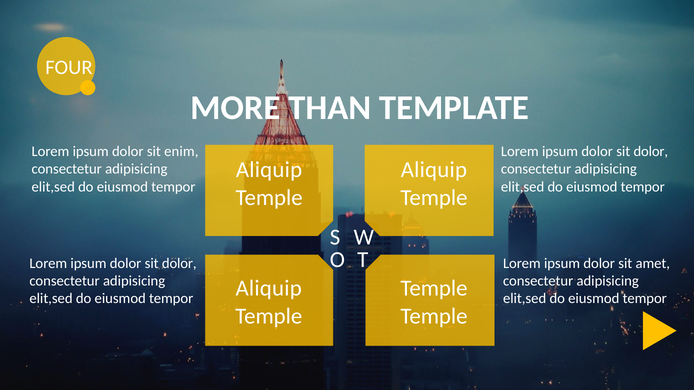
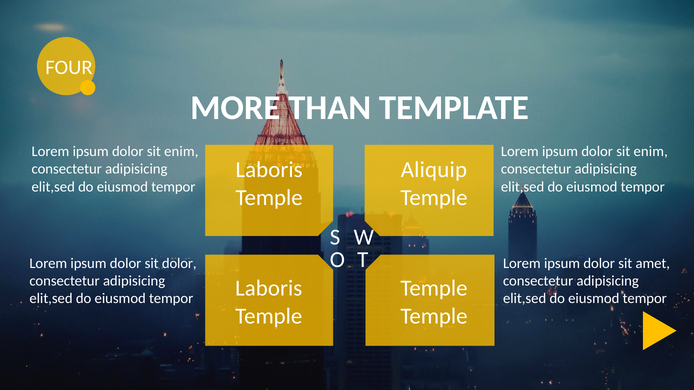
dolor at (651, 152): dolor -> enim
Aliquip at (269, 170): Aliquip -> Laboris
Aliquip at (269, 289): Aliquip -> Laboris
